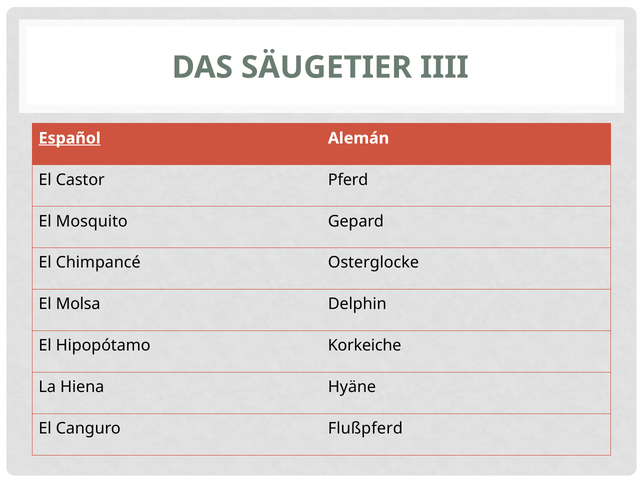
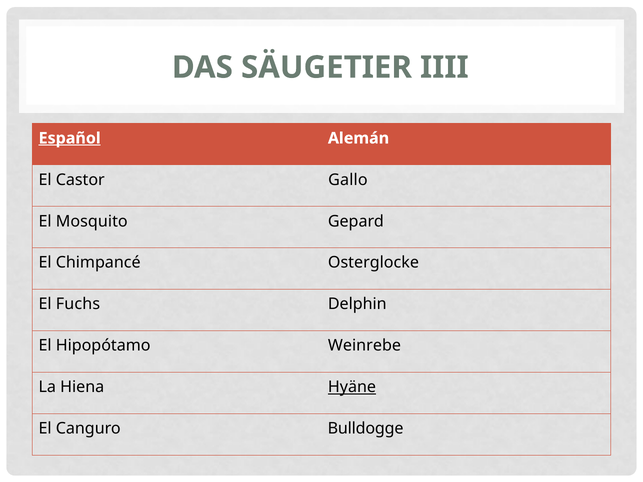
Pferd: Pferd -> Gallo
Molsa: Molsa -> Fuchs
Korkeiche: Korkeiche -> Weinrebe
Hyäne underline: none -> present
Flußpferd: Flußpferd -> Bulldogge
